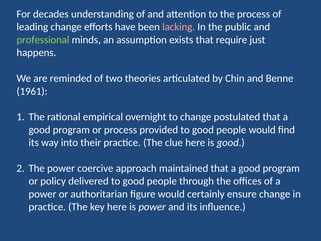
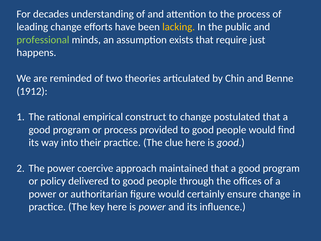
lacking colour: pink -> yellow
1961: 1961 -> 1912
overnight: overnight -> construct
